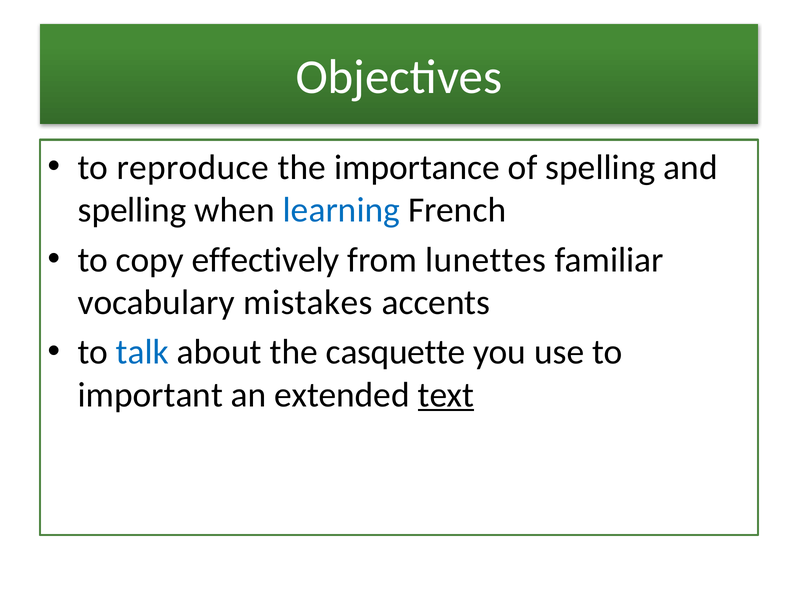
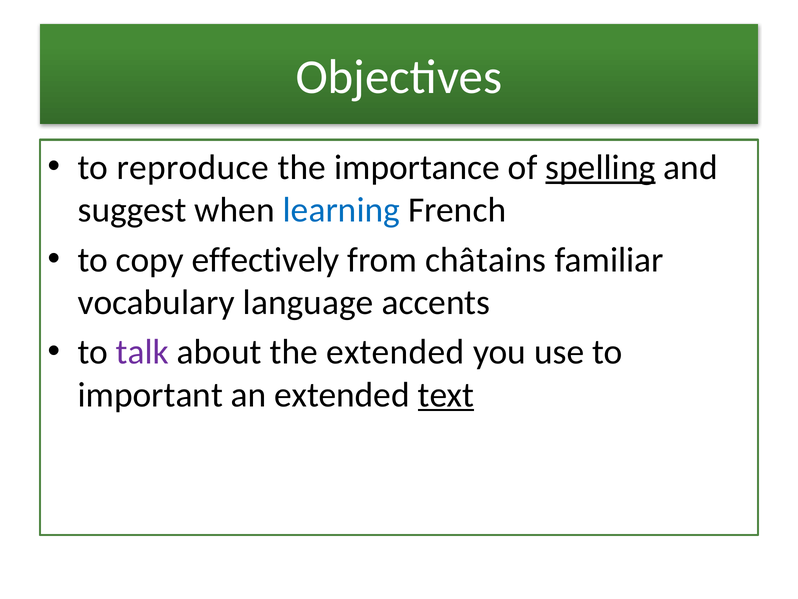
spelling at (600, 167) underline: none -> present
spelling at (132, 210): spelling -> suggest
lunettes: lunettes -> châtains
mistakes: mistakes -> language
talk colour: blue -> purple
the casquette: casquette -> extended
